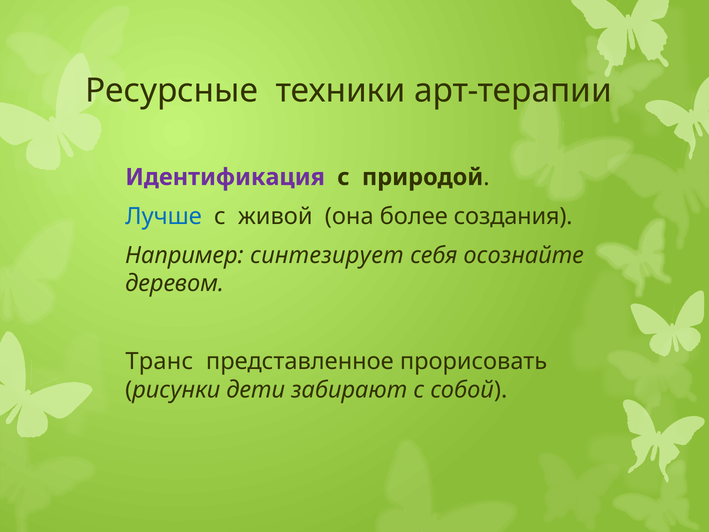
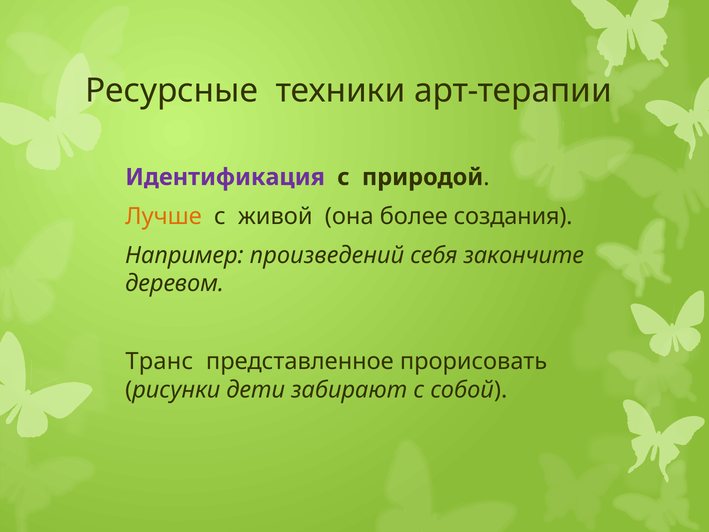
Лучше colour: blue -> orange
синтезирует: синтезирует -> произведений
осознайте: осознайте -> закончите
